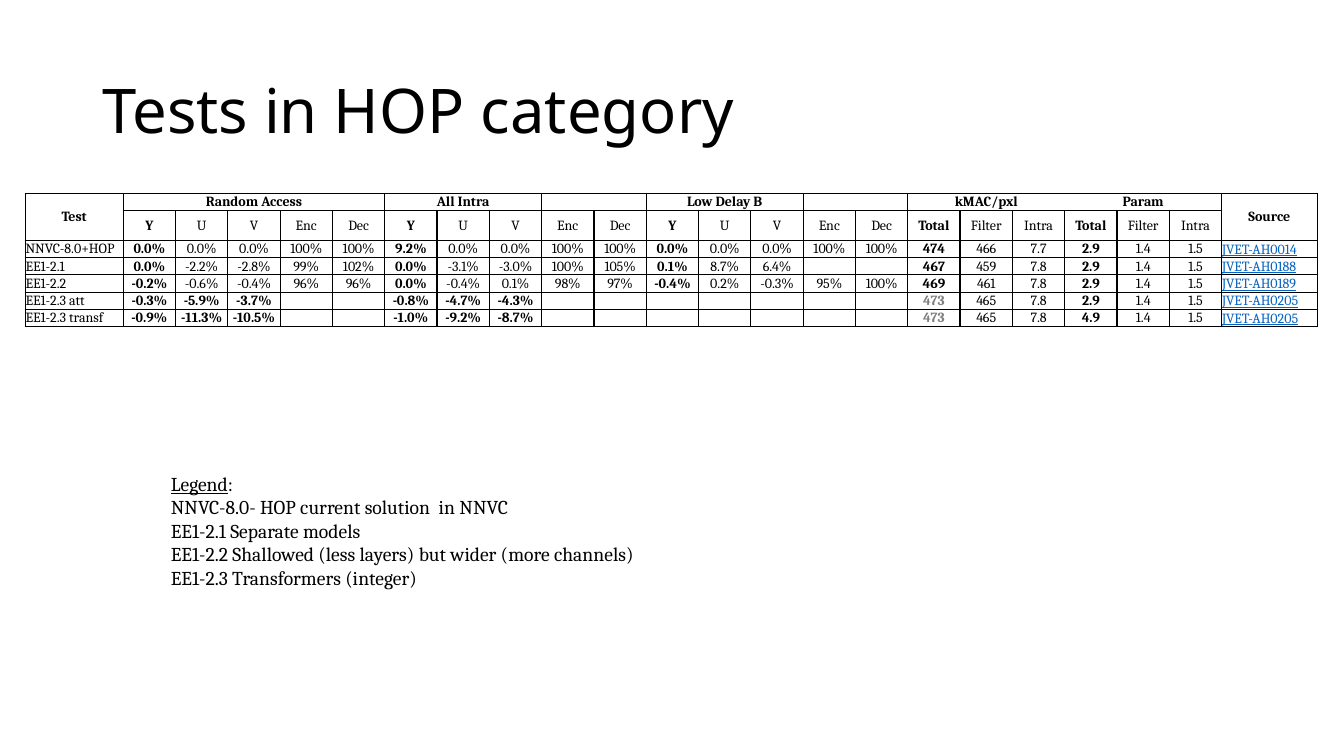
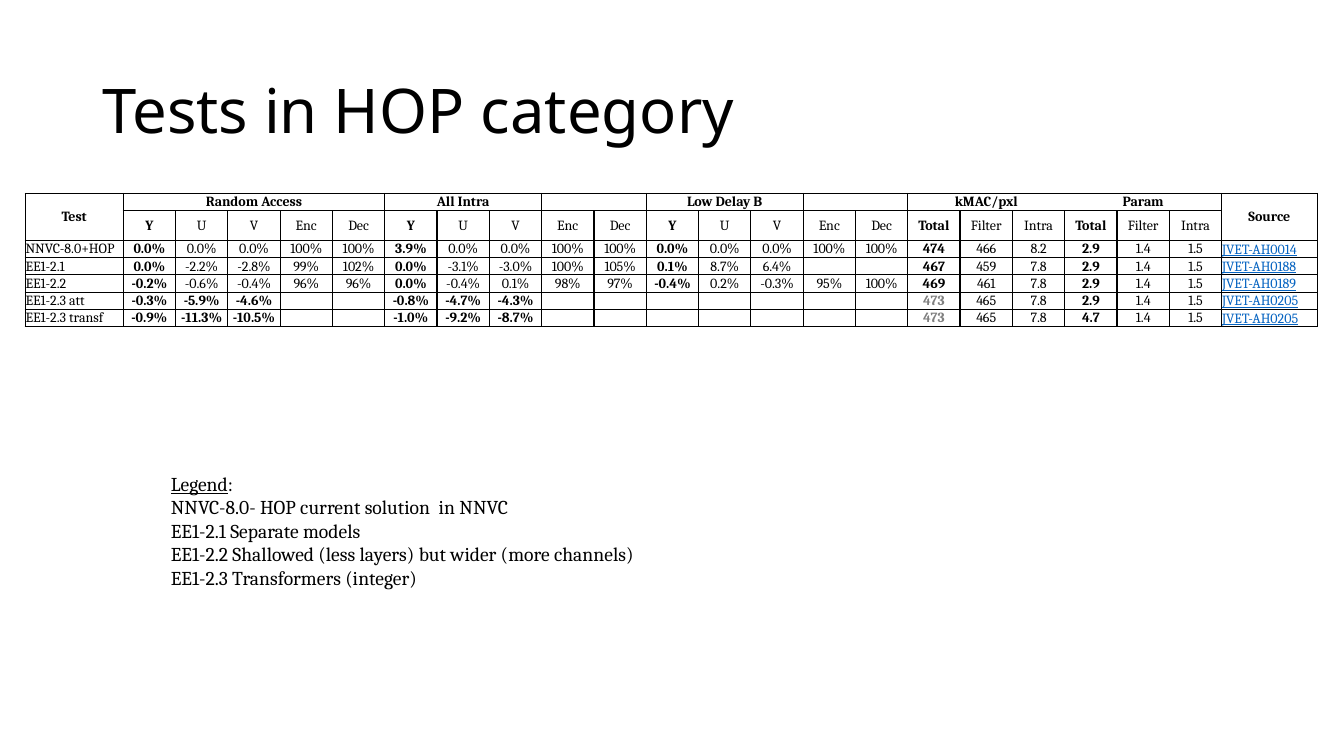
9.2%: 9.2% -> 3.9%
7.7: 7.7 -> 8.2
-3.7%: -3.7% -> -4.6%
4.9: 4.9 -> 4.7
